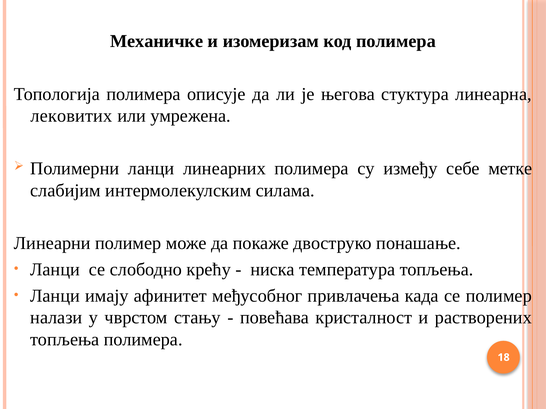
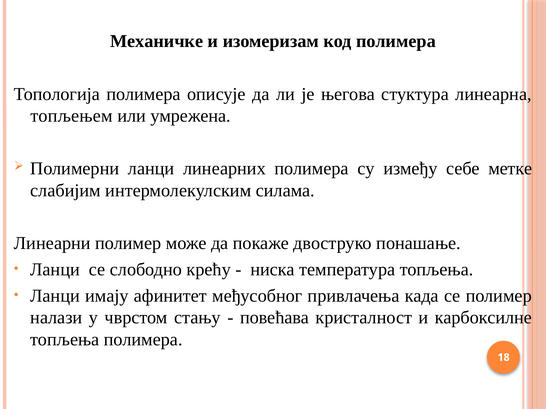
лековитих: лековитих -> топљењем
растворених: растворених -> карбоксилне
